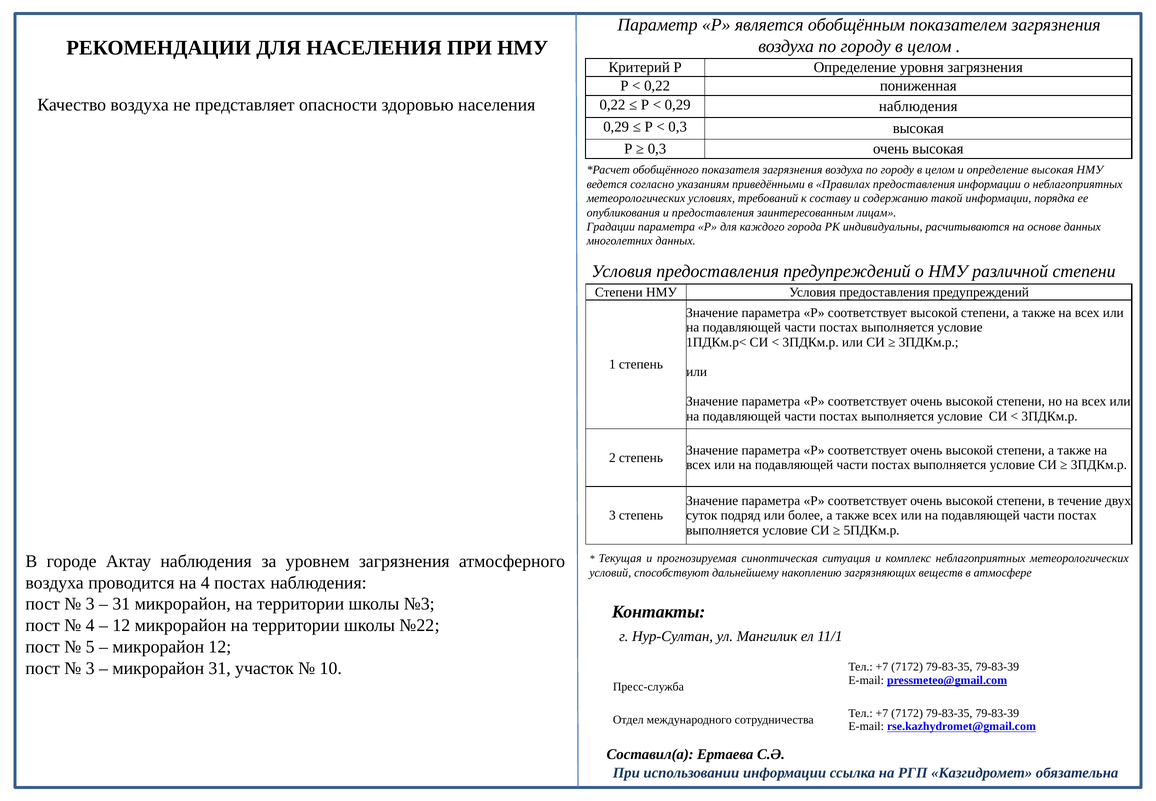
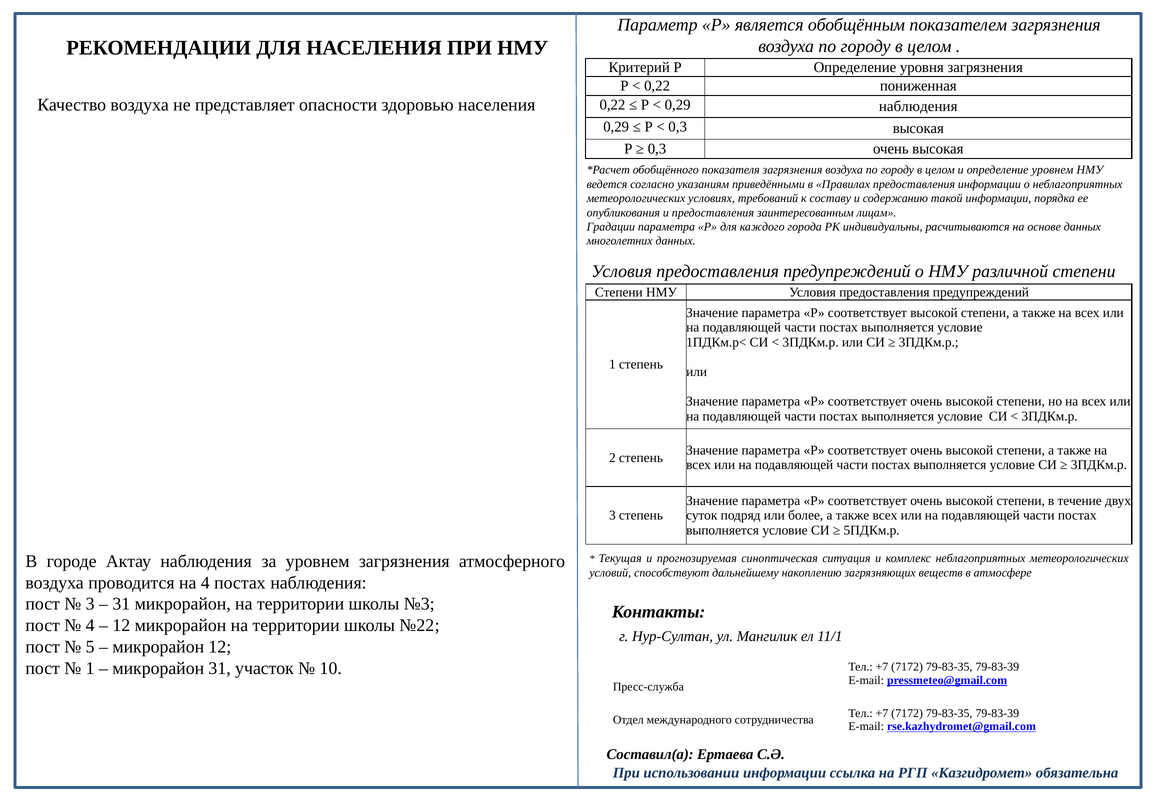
определение высокая: высокая -> уровнем
3 at (90, 668): 3 -> 1
